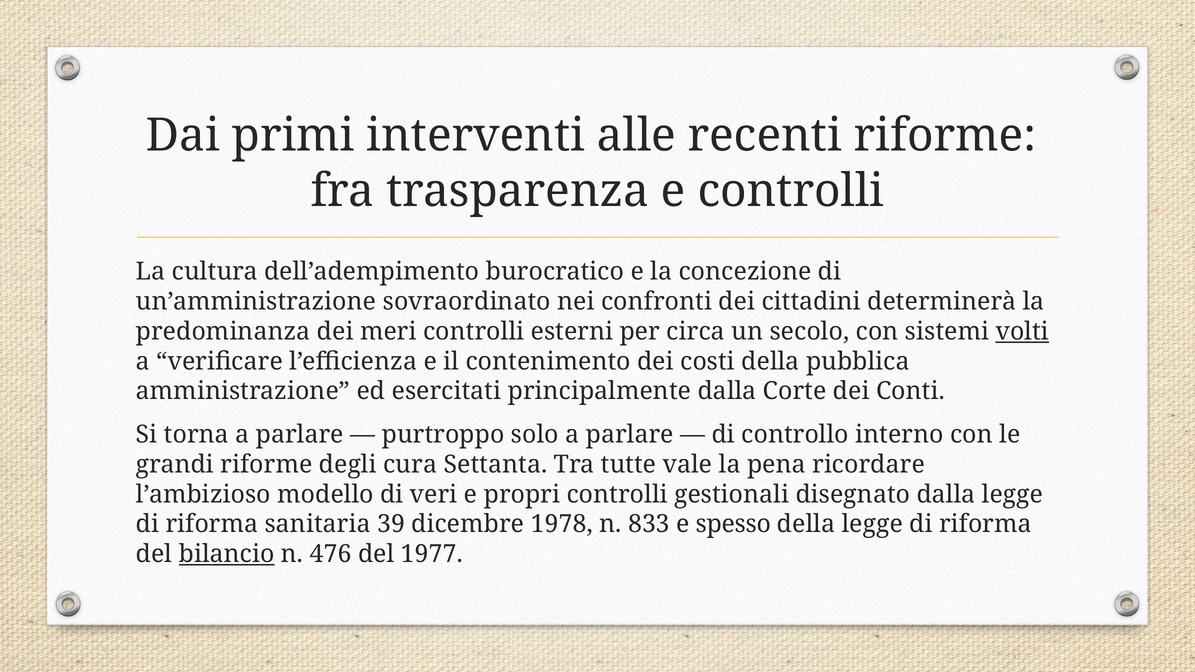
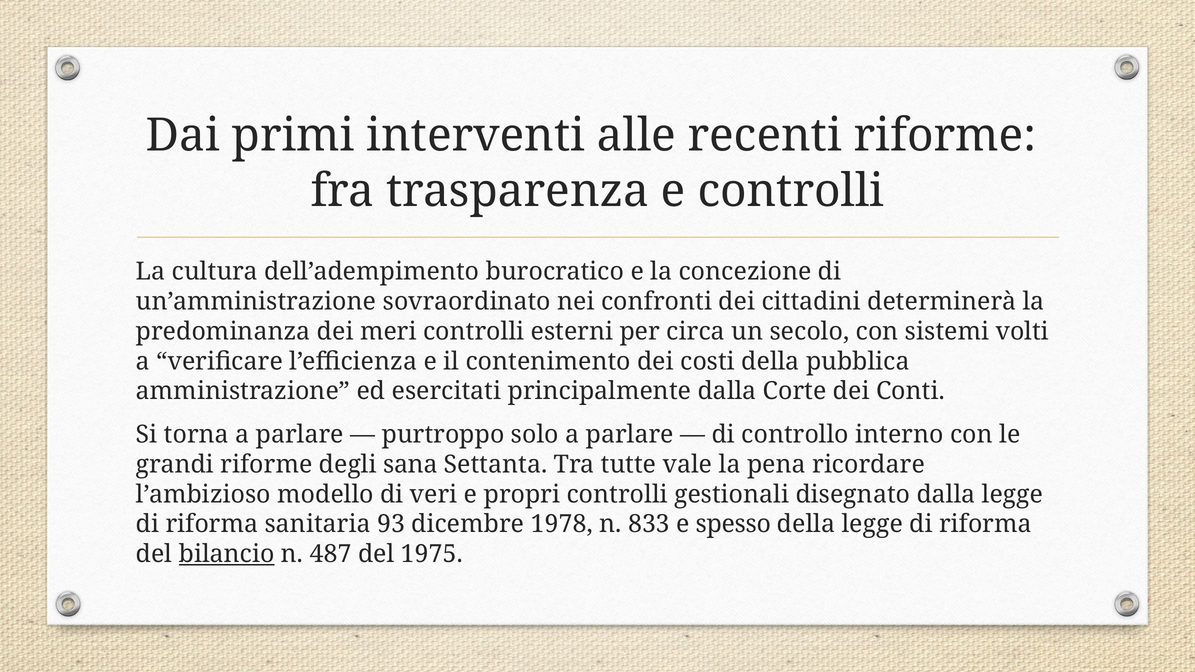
volti underline: present -> none
cura: cura -> sana
39: 39 -> 93
476: 476 -> 487
1977: 1977 -> 1975
